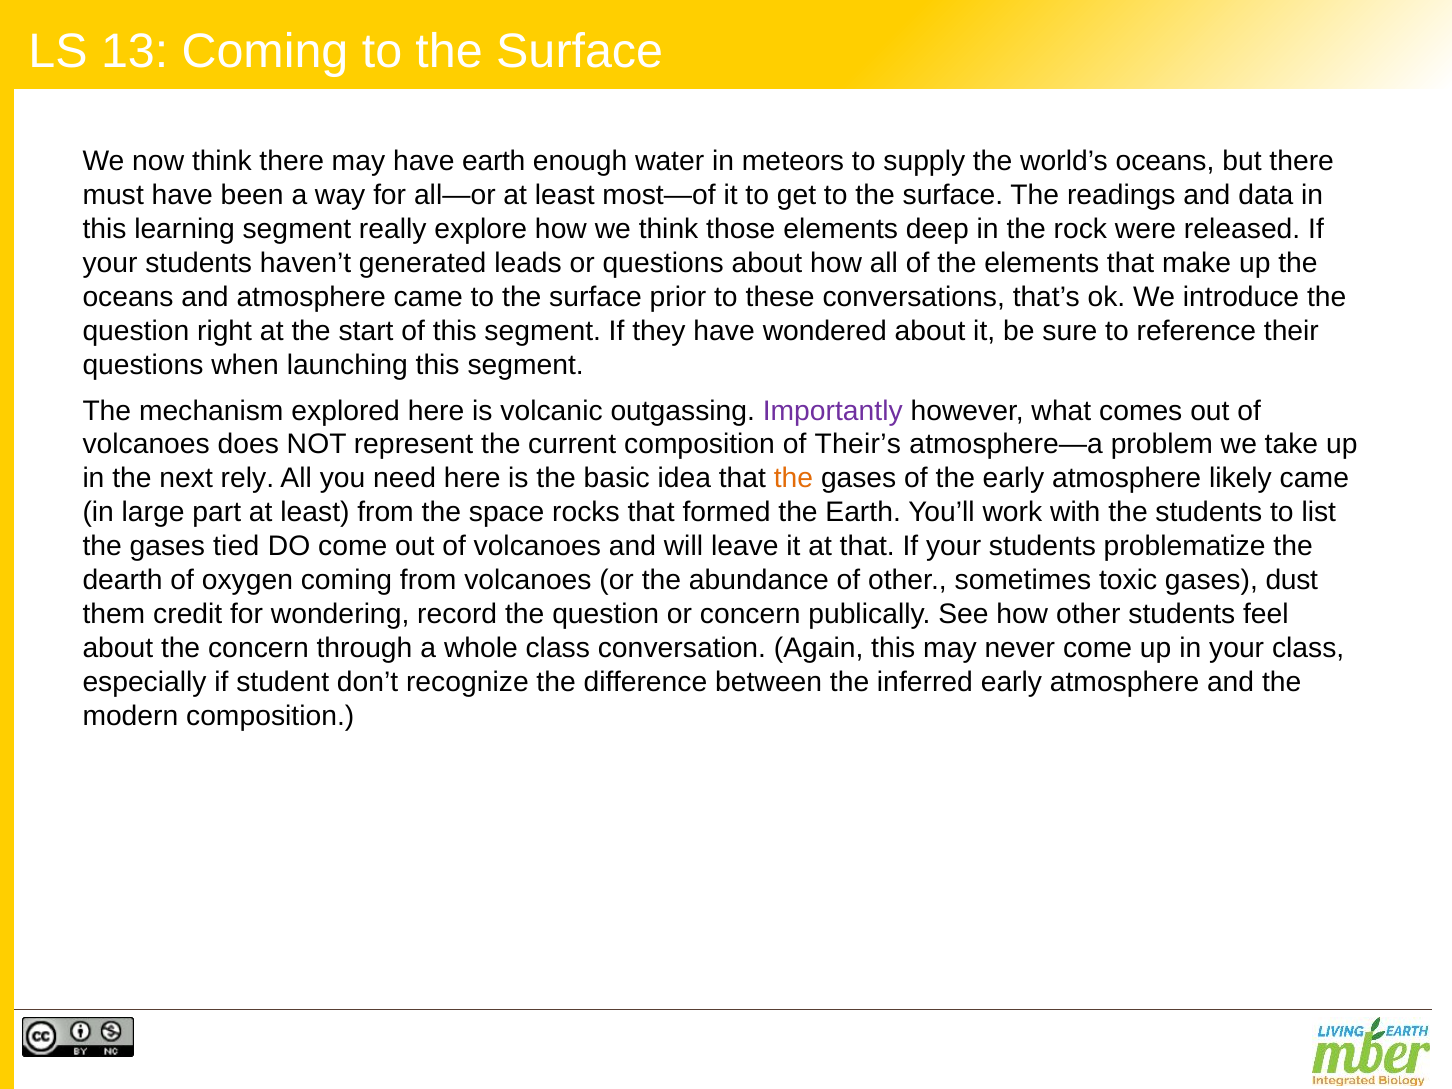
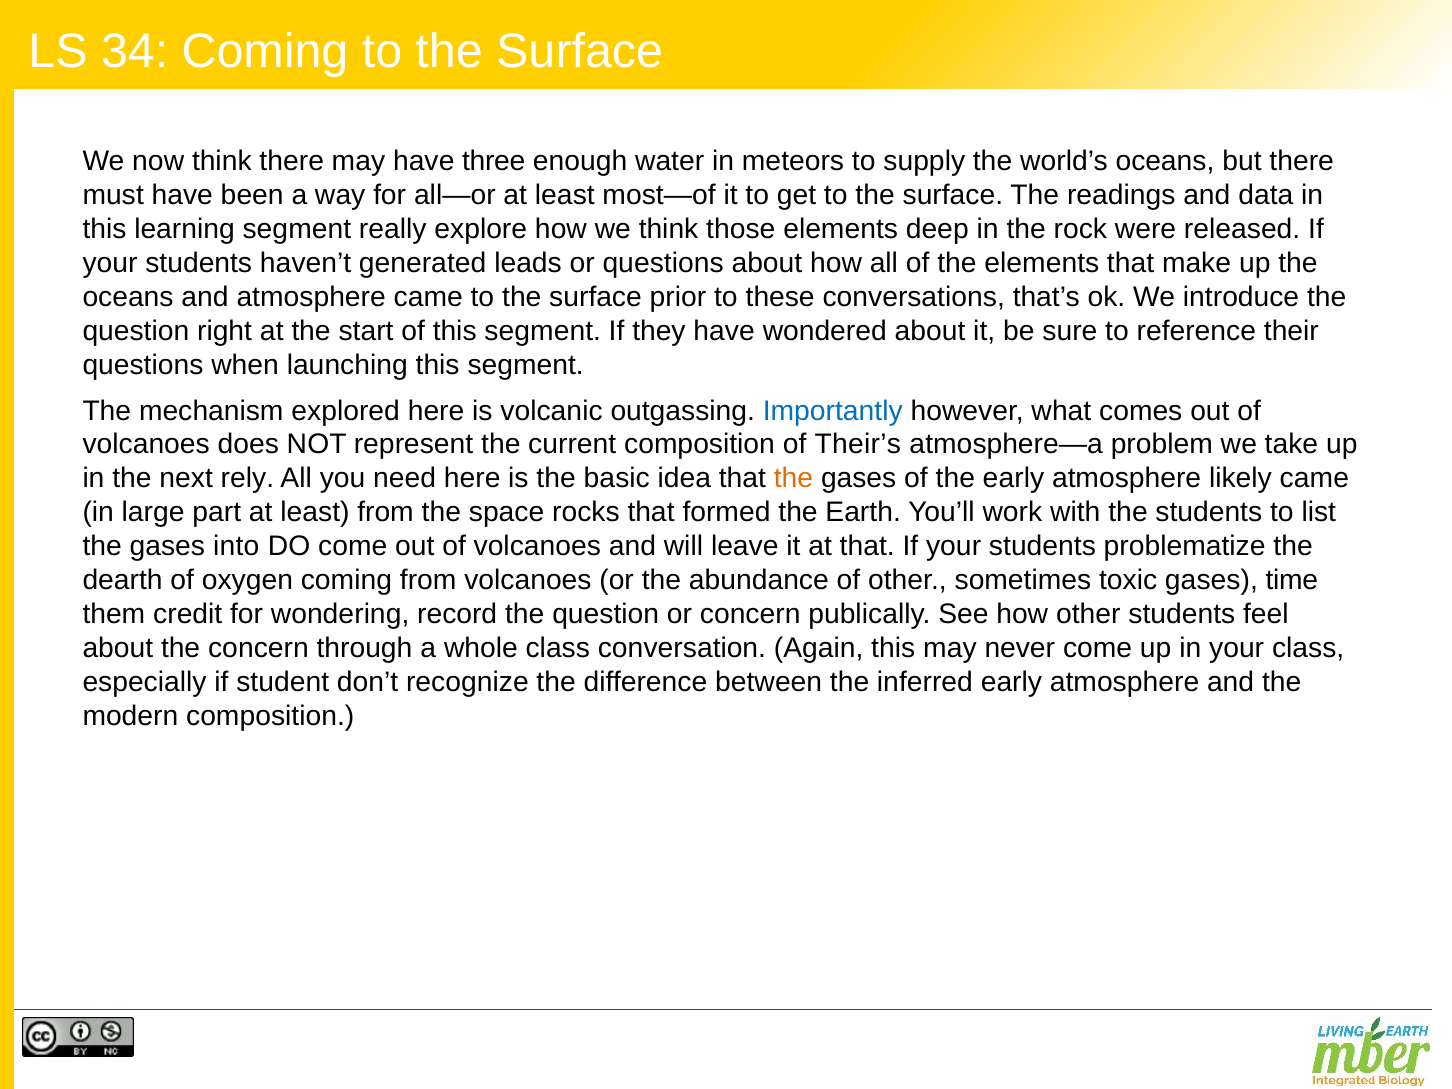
13: 13 -> 34
have earth: earth -> three
Importantly colour: purple -> blue
tied: tied -> into
dust: dust -> time
